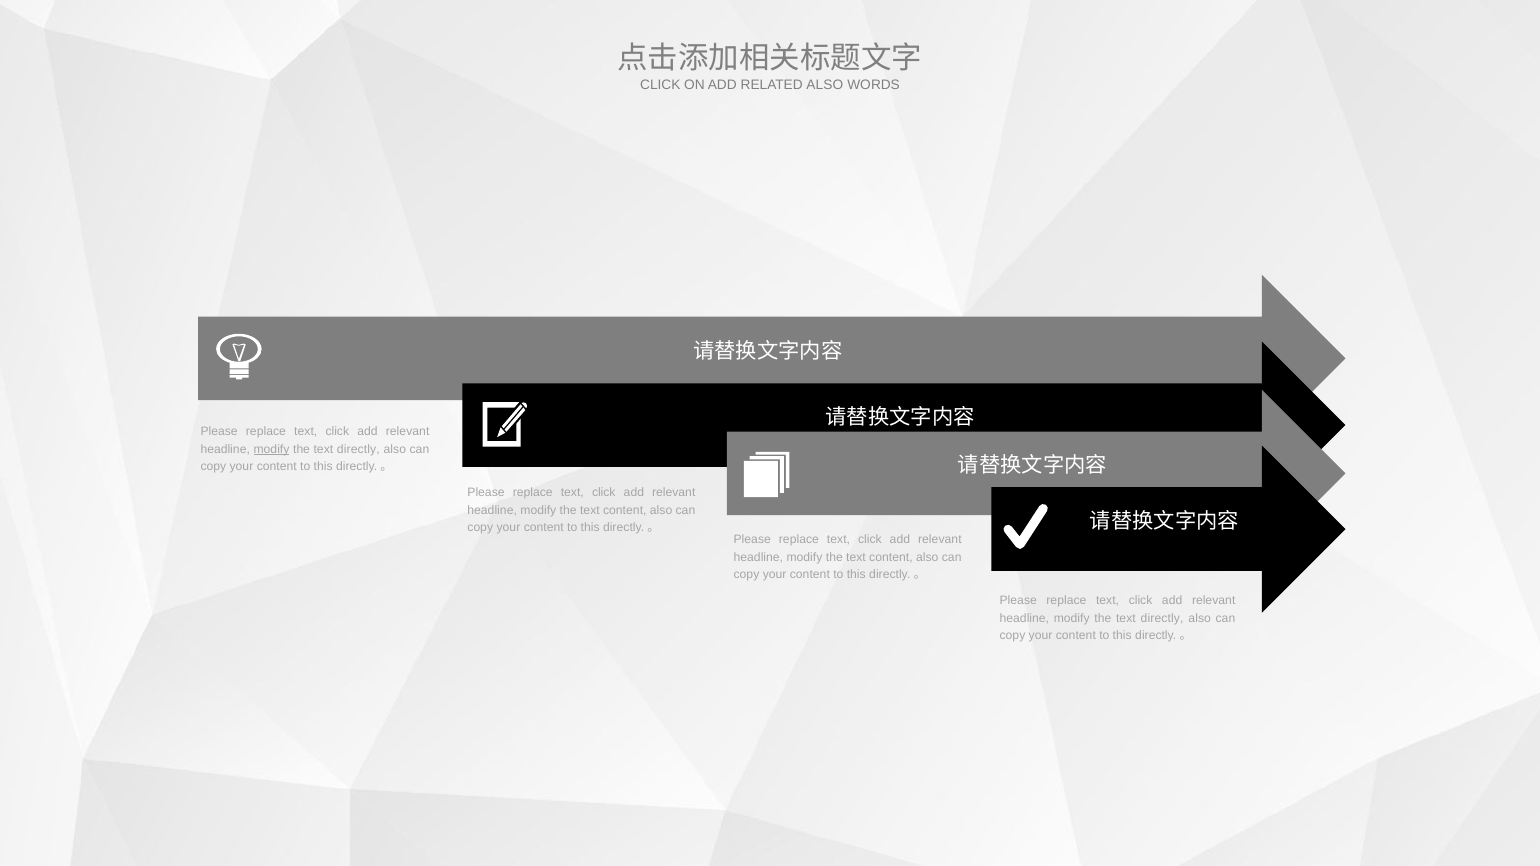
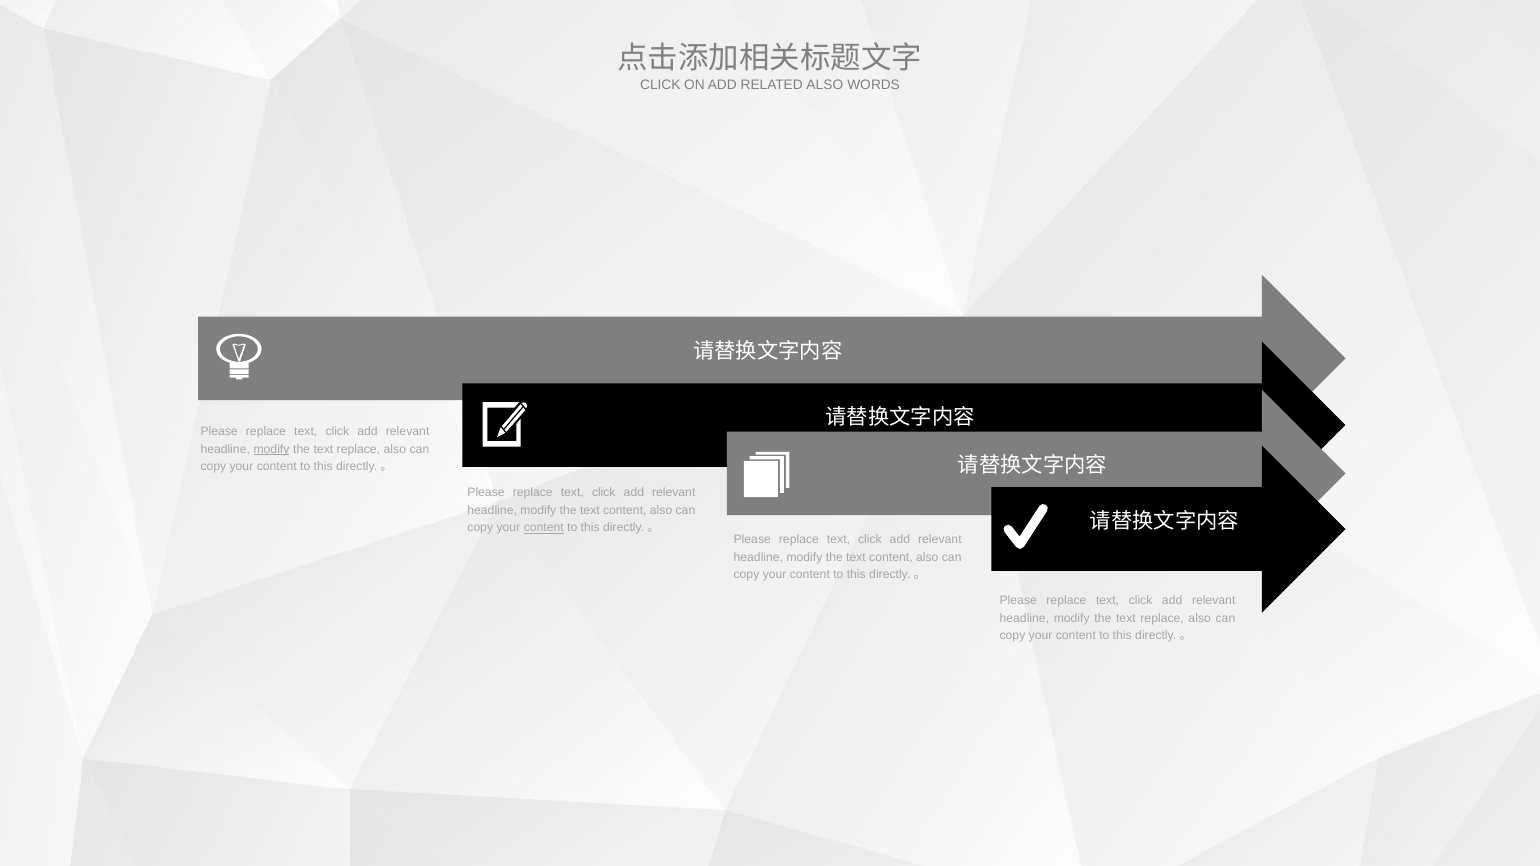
directly at (358, 449): directly -> replace
content at (544, 528) underline: none -> present
directly at (1162, 618): directly -> replace
